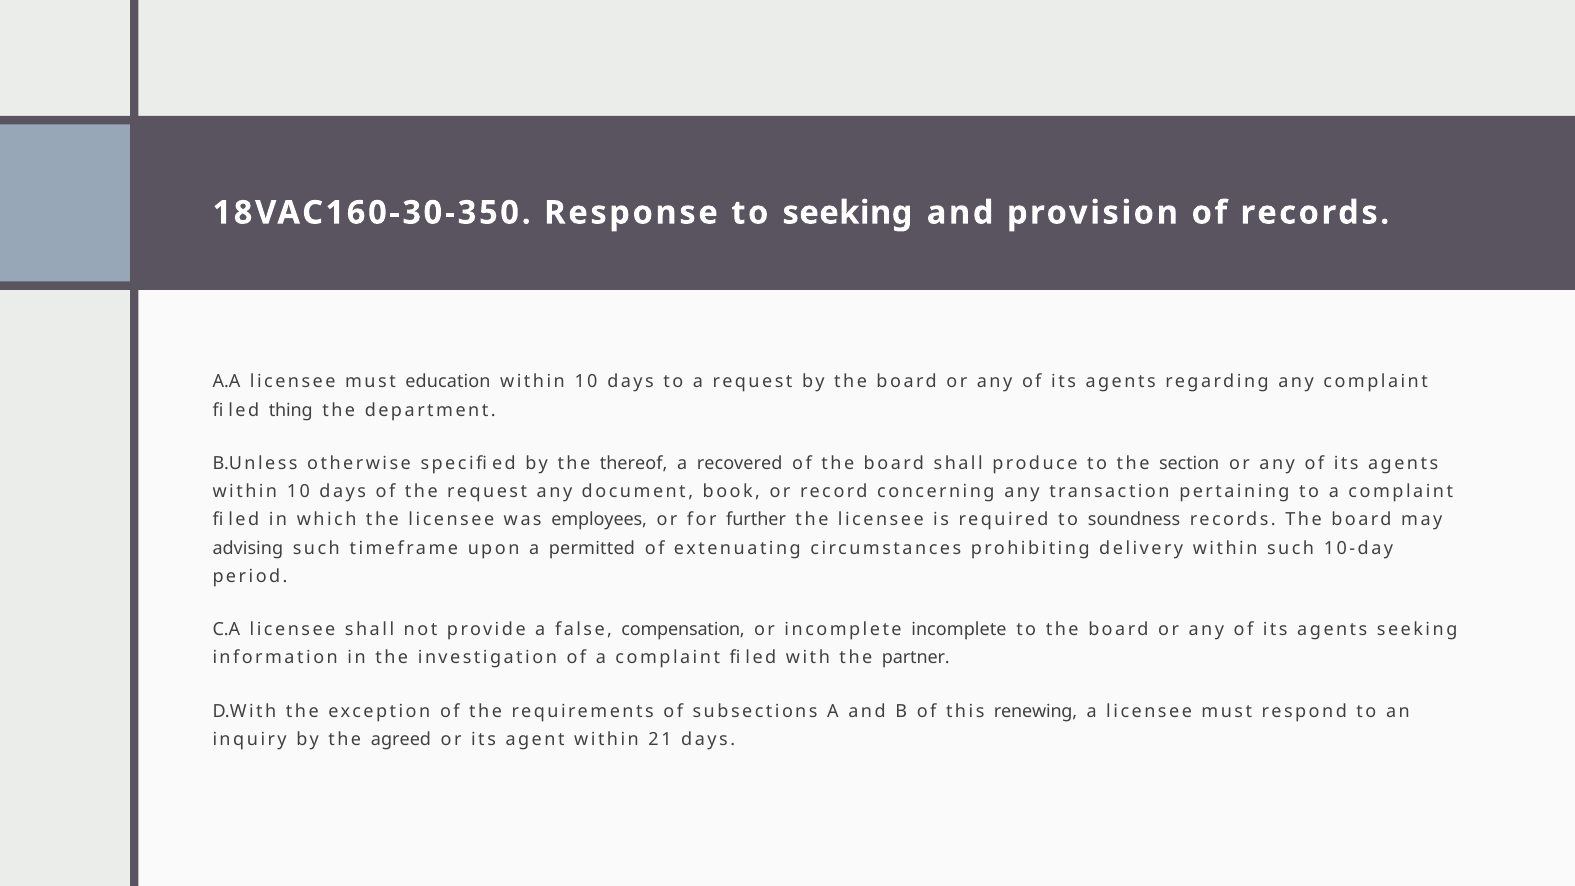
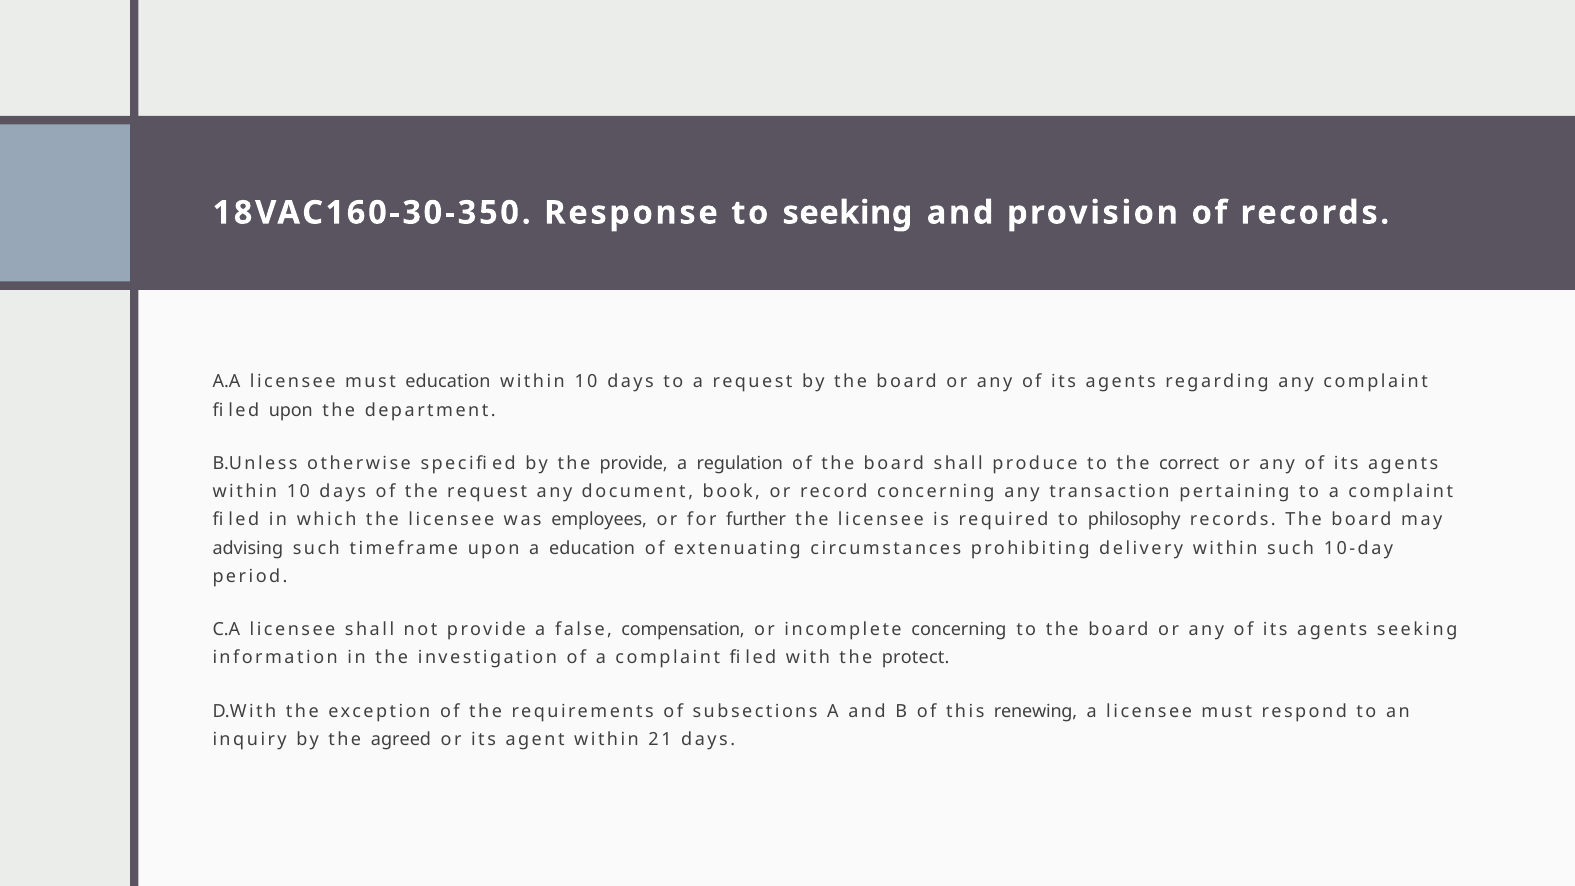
thing at (291, 410): thing -> upon
the thereof: thereof -> provide
recovered: recovered -> regulation
section: section -> correct
soundness: soundness -> philosophy
a permitted: permitted -> education
incomplete incomplete: incomplete -> concerning
partner: partner -> protect
